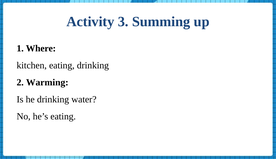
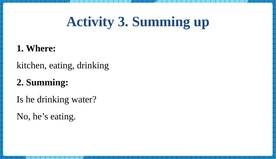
2 Warming: Warming -> Summing
